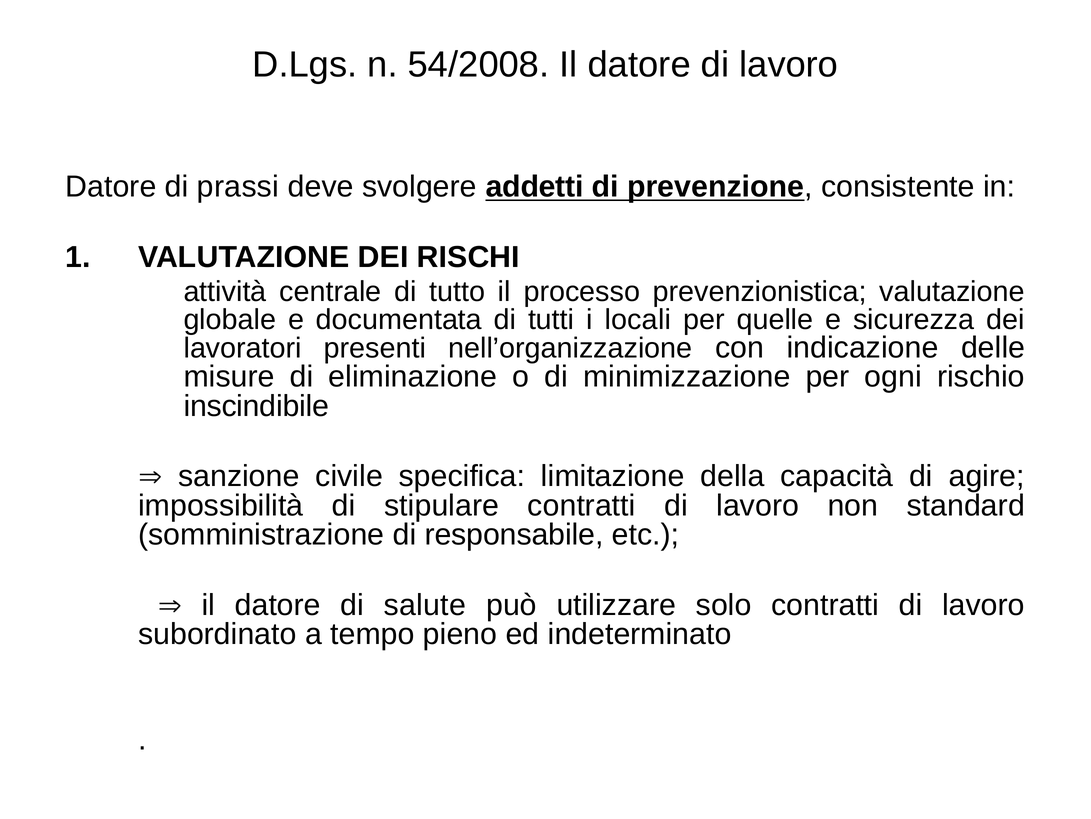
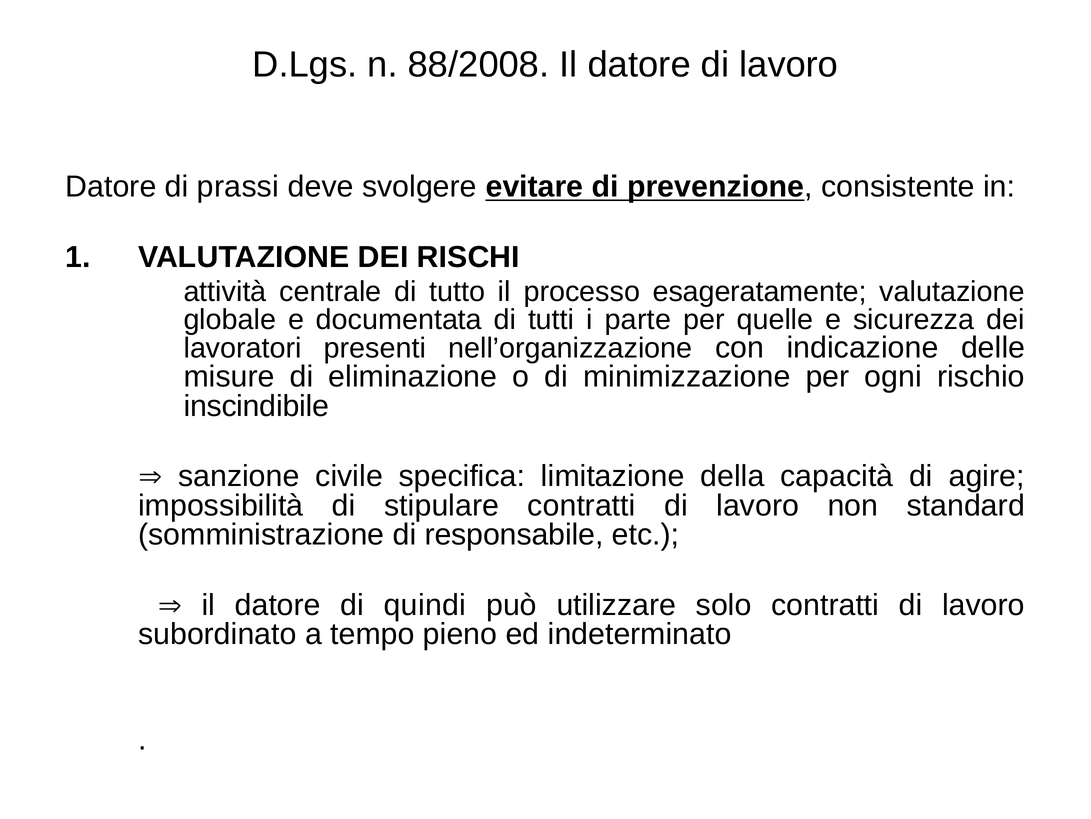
54/2008: 54/2008 -> 88/2008
addetti: addetti -> evitare
prevenzionistica: prevenzionistica -> esageratamente
locali: locali -> parte
salute: salute -> quindi
